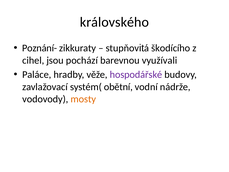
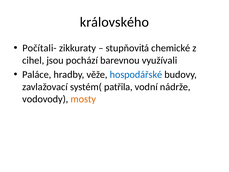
Poznání-: Poznání- -> Počítali-
škodícího: škodícího -> chemické
hospodářské colour: purple -> blue
obětní: obětní -> patřila
